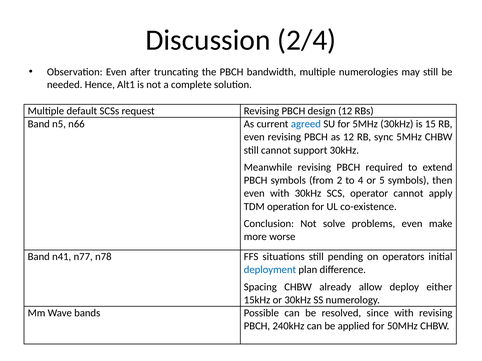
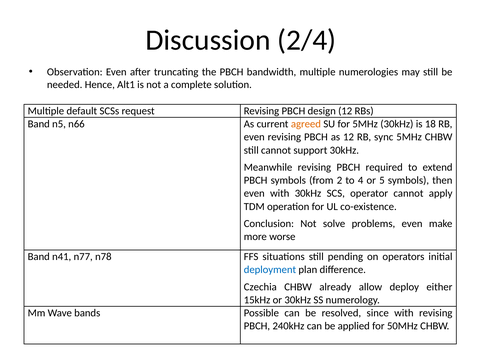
agreed colour: blue -> orange
15: 15 -> 18
Spacing: Spacing -> Czechia
